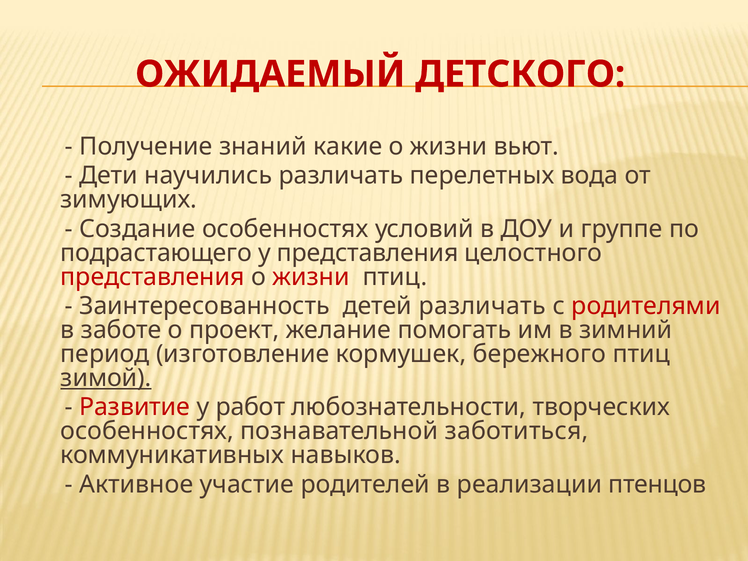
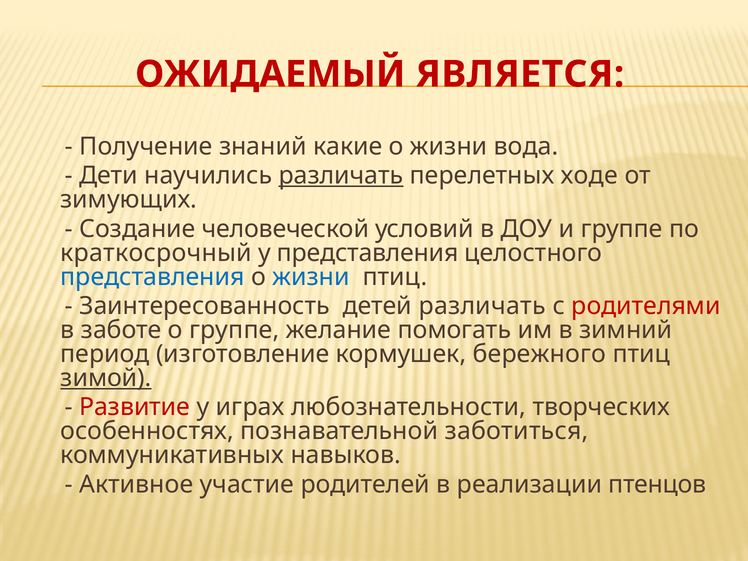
ДЕТСКОГО: ДЕТСКОГО -> ЯВЛЯЕТСЯ
вьют: вьют -> вода
различать at (341, 176) underline: none -> present
вода: вода -> ходе
Создание особенностях: особенностях -> человеческой
подрастающего: подрастающего -> краткосрочный
представления at (152, 277) colour: red -> blue
жизни at (311, 277) colour: red -> blue
о проект: проект -> группе
работ: работ -> играх
